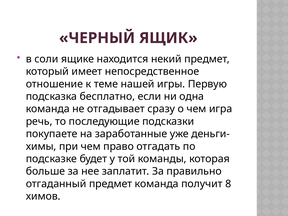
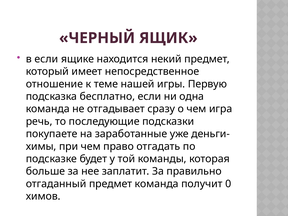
в соли: соли -> если
8: 8 -> 0
